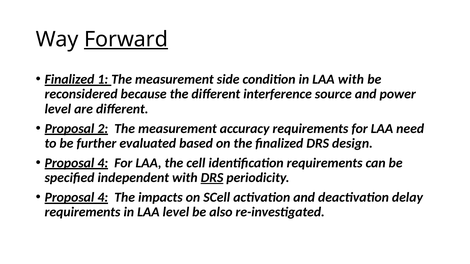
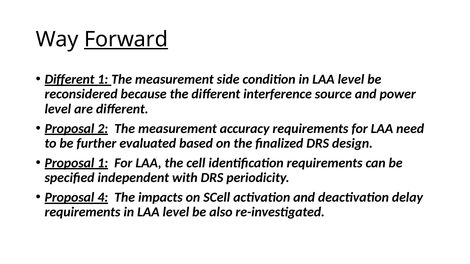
Finalized at (70, 79): Finalized -> Different
condition in LAA with: with -> level
4 at (103, 163): 4 -> 1
DRS at (212, 178) underline: present -> none
